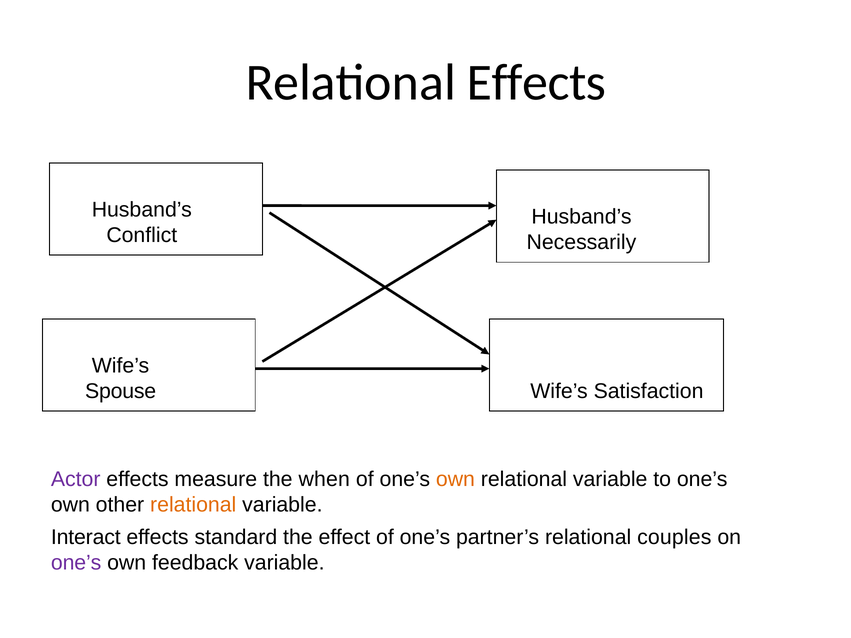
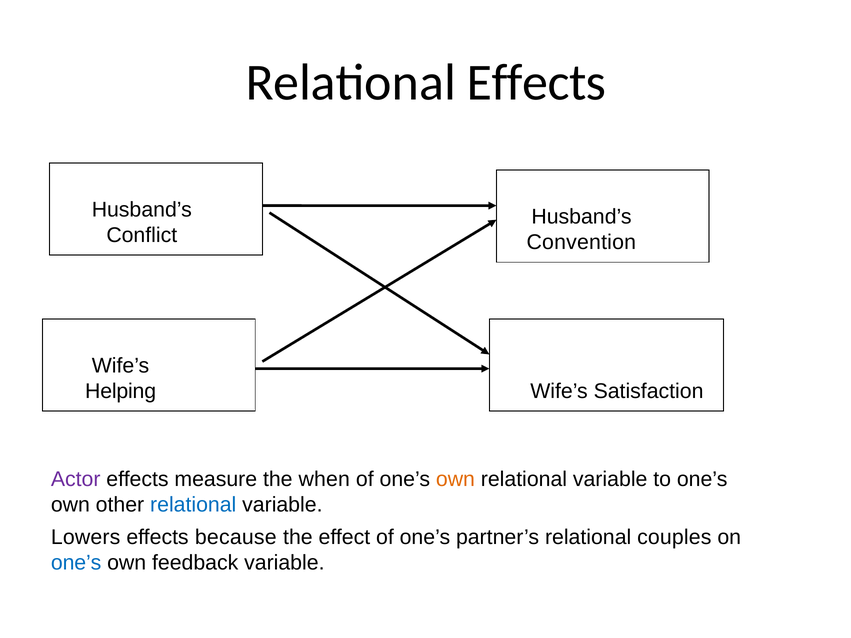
Necessarily: Necessarily -> Convention
Spouse: Spouse -> Helping
relational at (193, 505) colour: orange -> blue
Interact: Interact -> Lowers
standard: standard -> because
one’s at (76, 563) colour: purple -> blue
